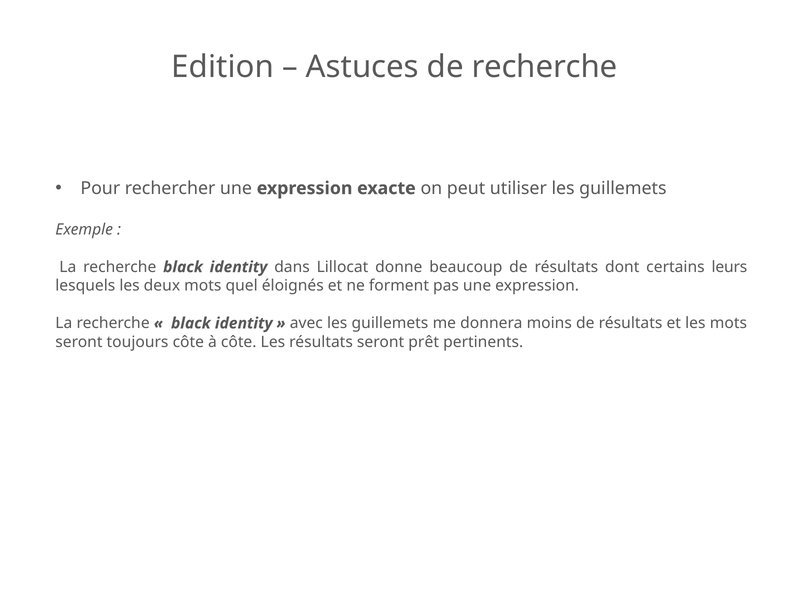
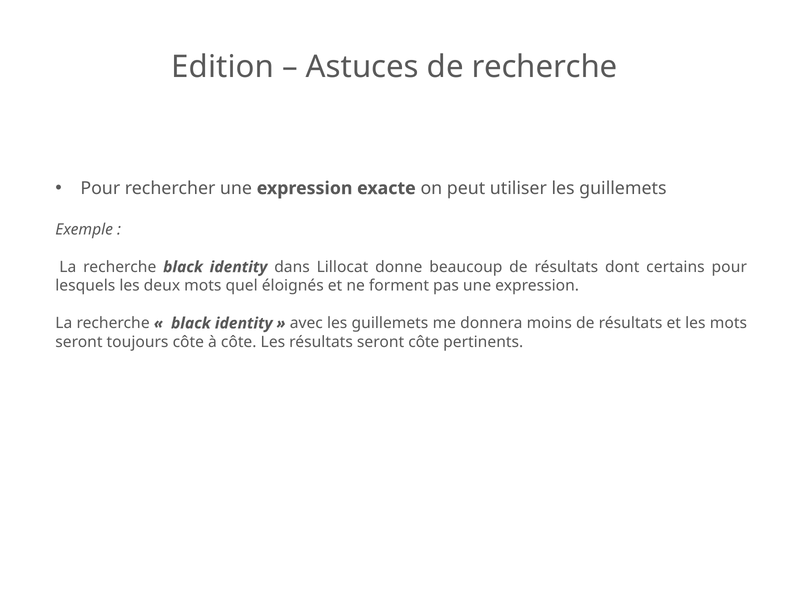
certains leurs: leurs -> pour
seront prêt: prêt -> côte
